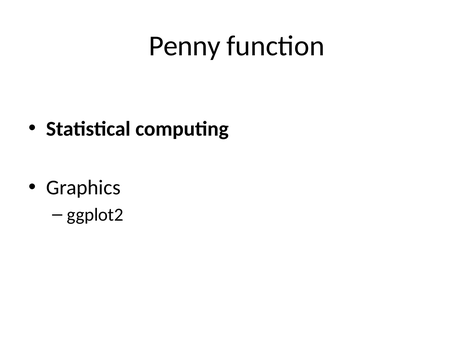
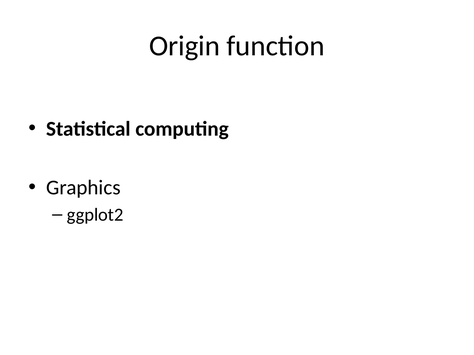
Penny: Penny -> Origin
